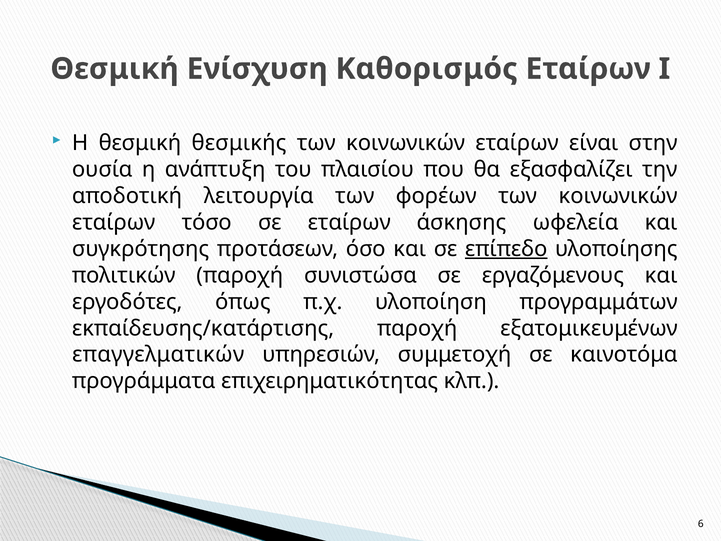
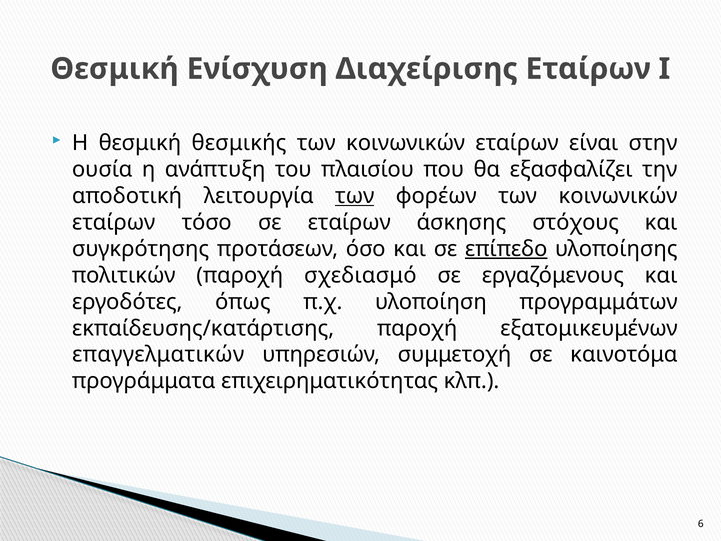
Καθορισμός: Καθορισμός -> Διαχείρισης
των at (355, 196) underline: none -> present
ωφελεία: ωφελεία -> στόχους
συνιστώσα: συνιστώσα -> σχεδιασμό
